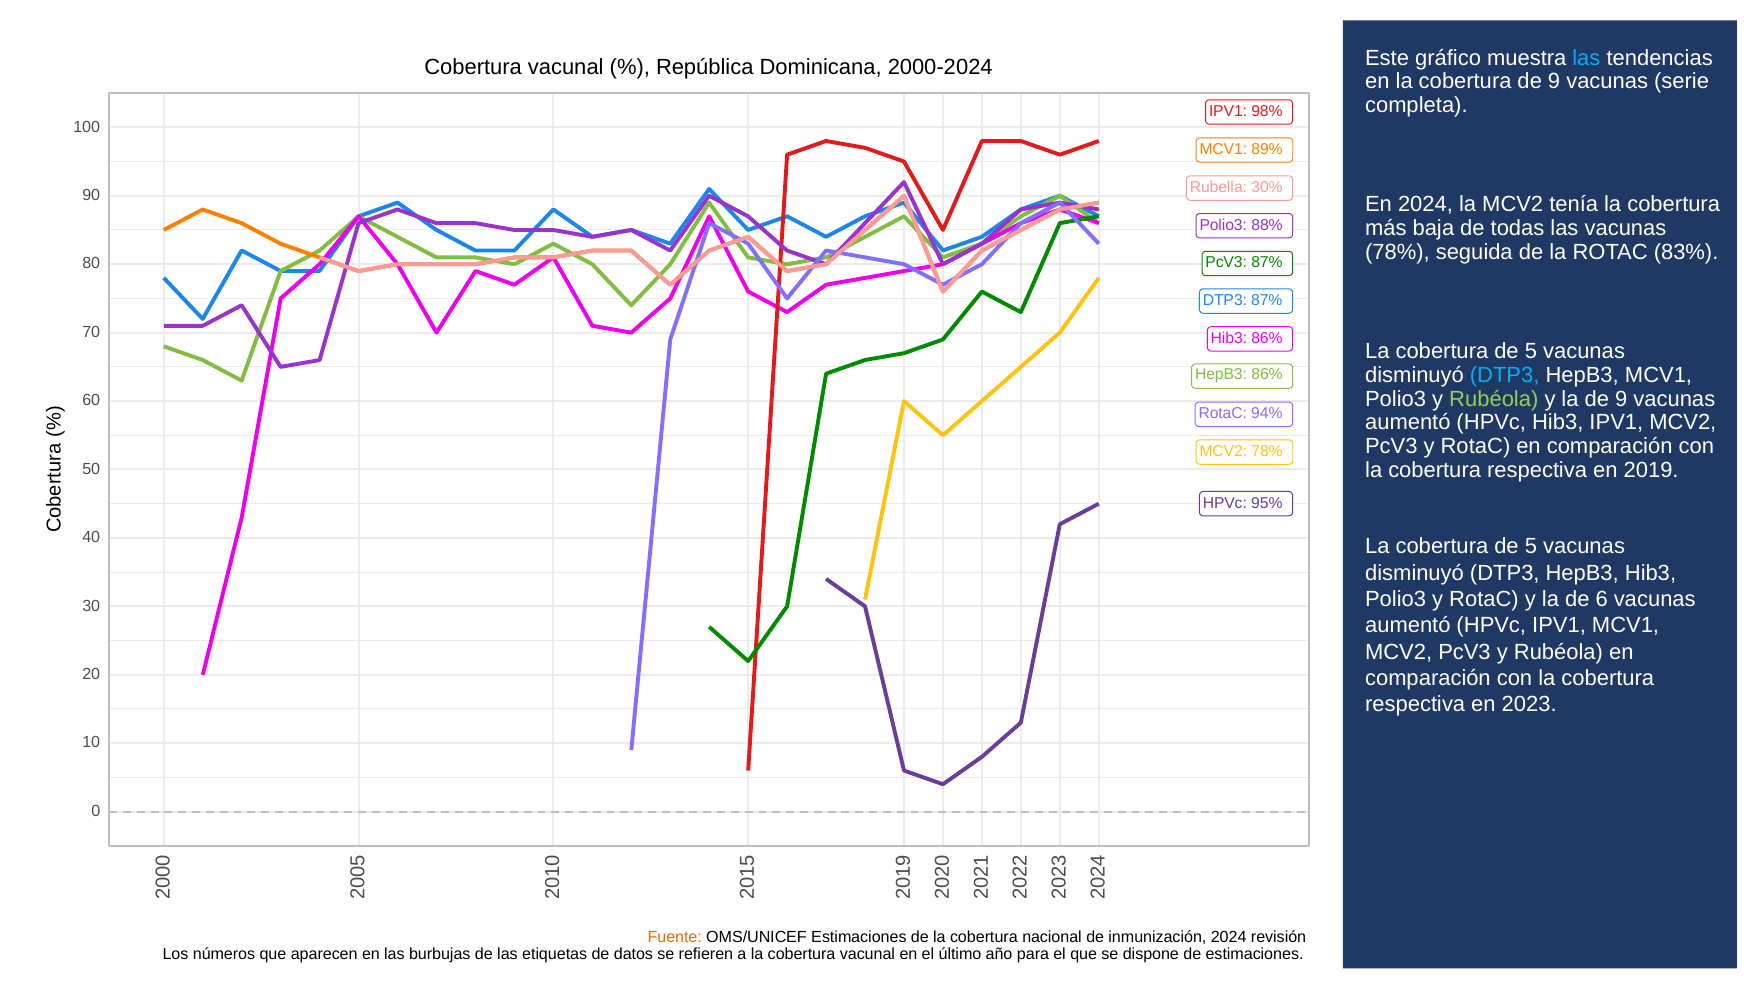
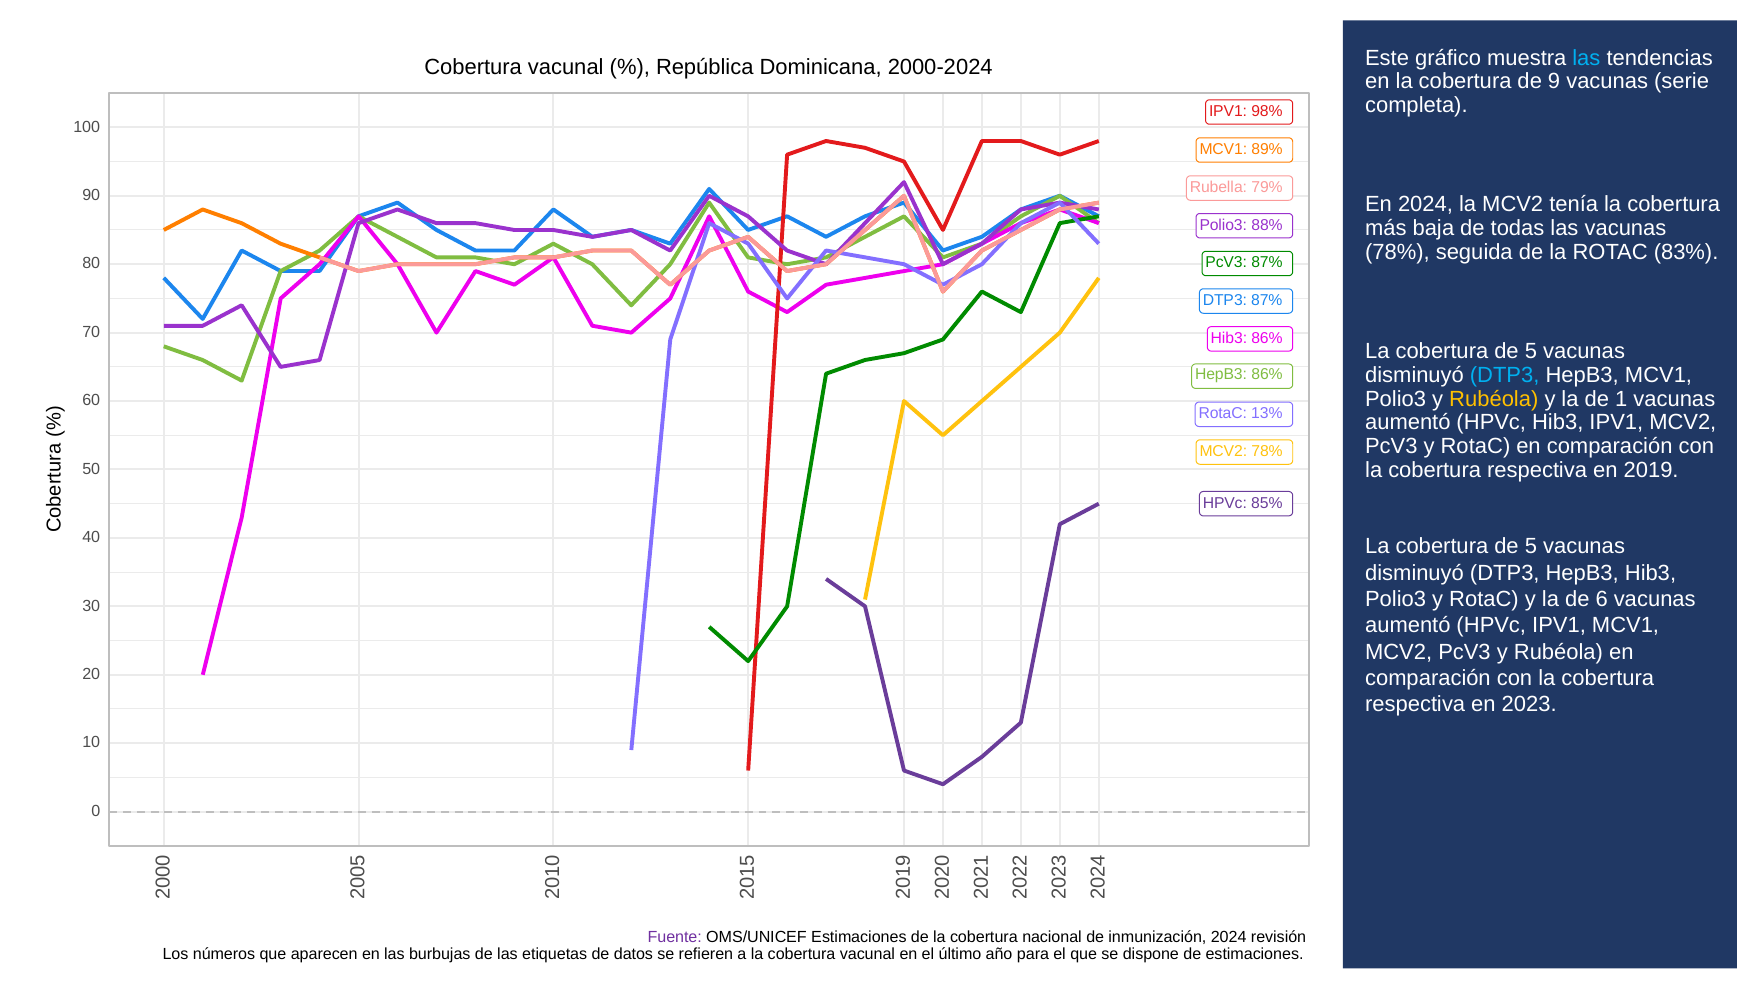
30%: 30% -> 79%
Rubéola at (1494, 399) colour: light green -> yellow
la de 9: 9 -> 1
94%: 94% -> 13%
95%: 95% -> 85%
Fuente colour: orange -> purple
